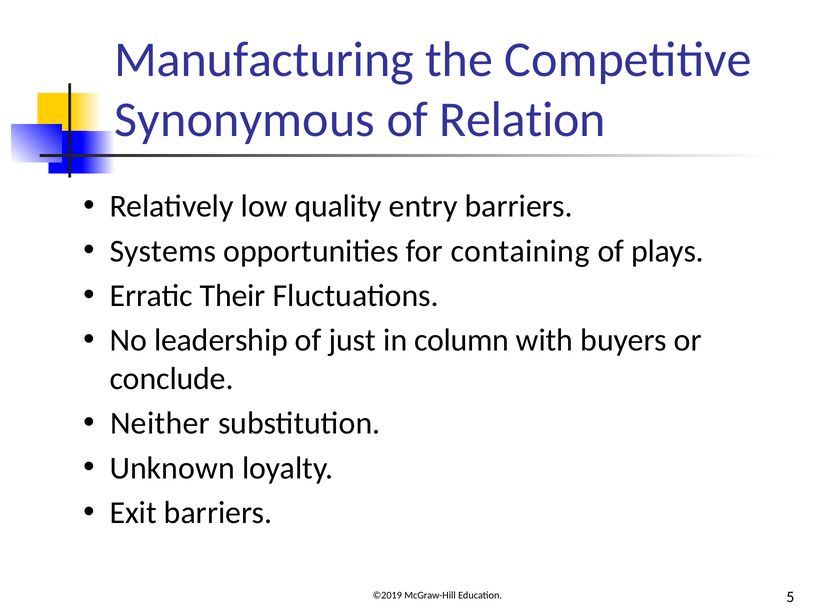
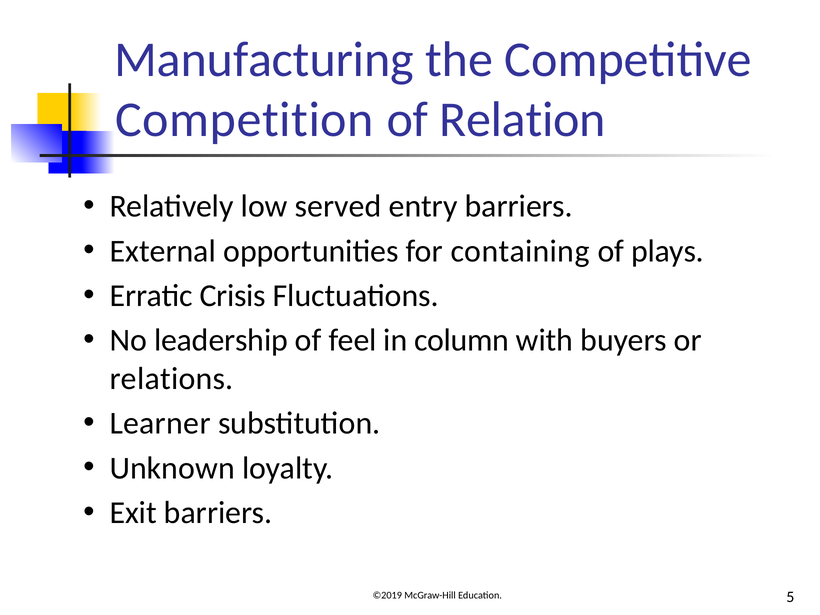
Synonymous: Synonymous -> Competition
quality: quality -> served
Systems: Systems -> External
Their: Their -> Crisis
just: just -> feel
conclude: conclude -> relations
Neither: Neither -> Learner
